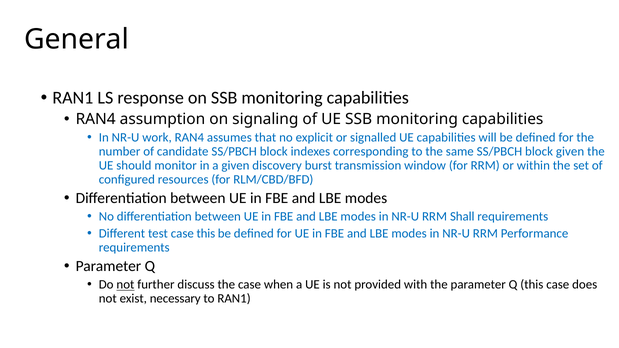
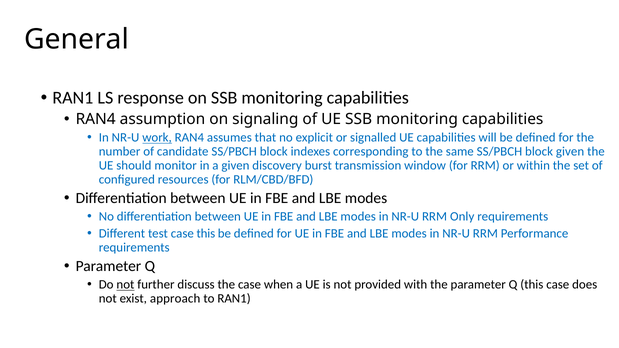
work underline: none -> present
Shall: Shall -> Only
necessary: necessary -> approach
